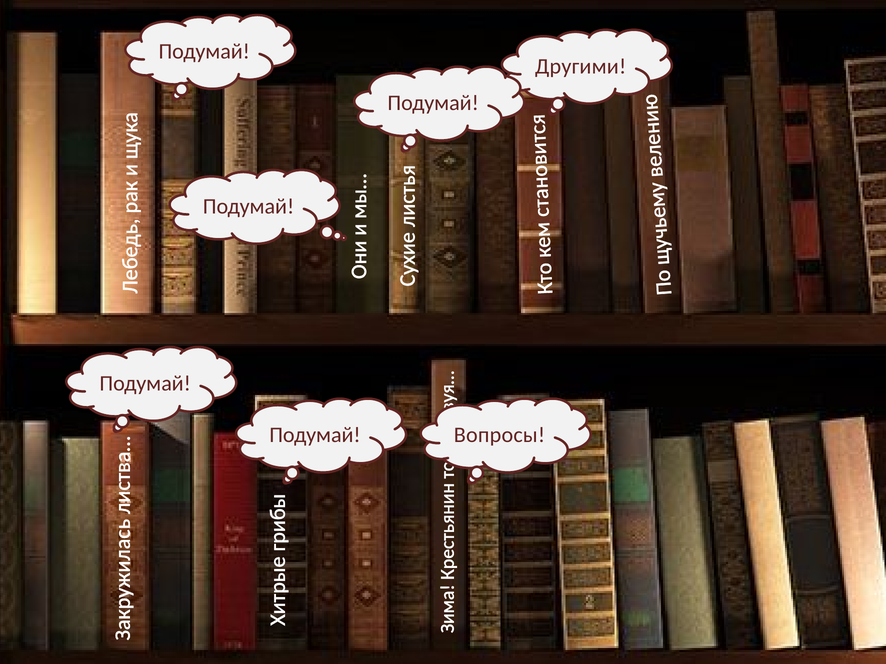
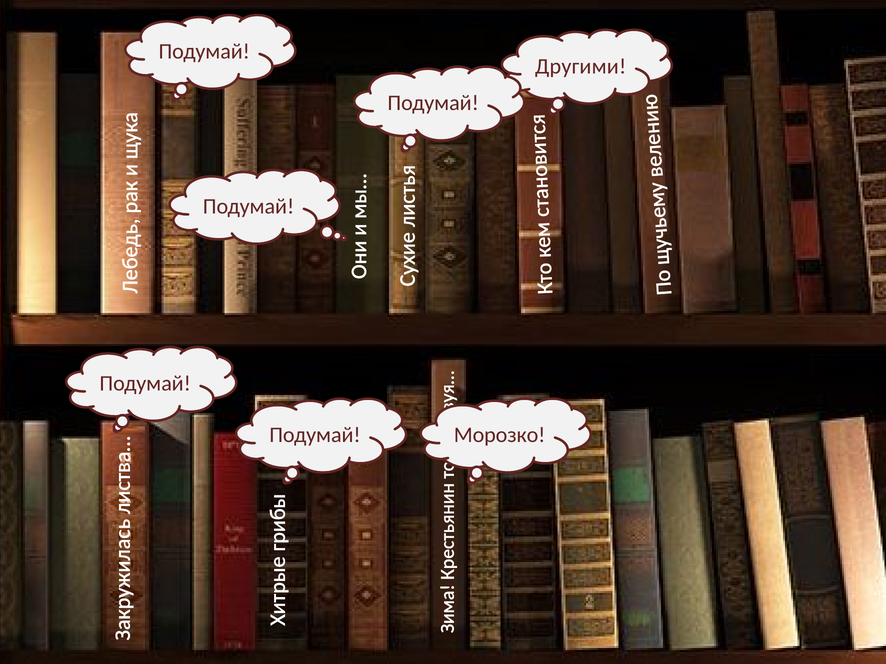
Вопросы: Вопросы -> Морозко
